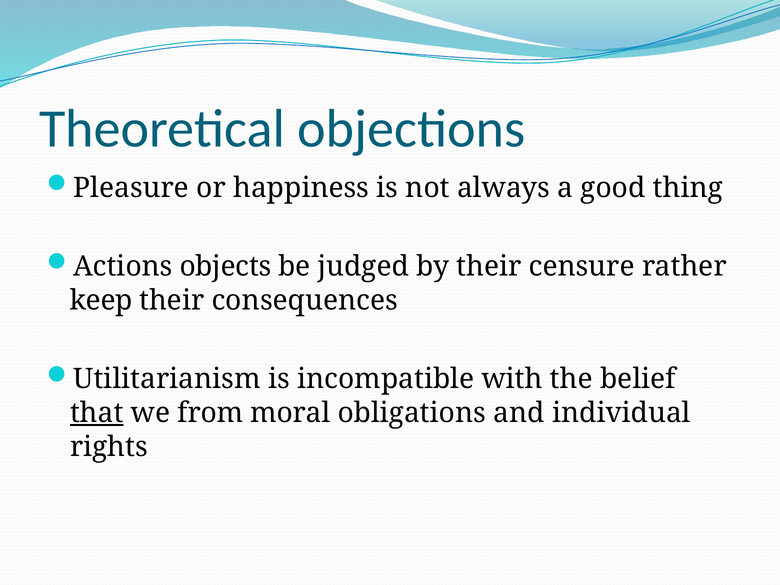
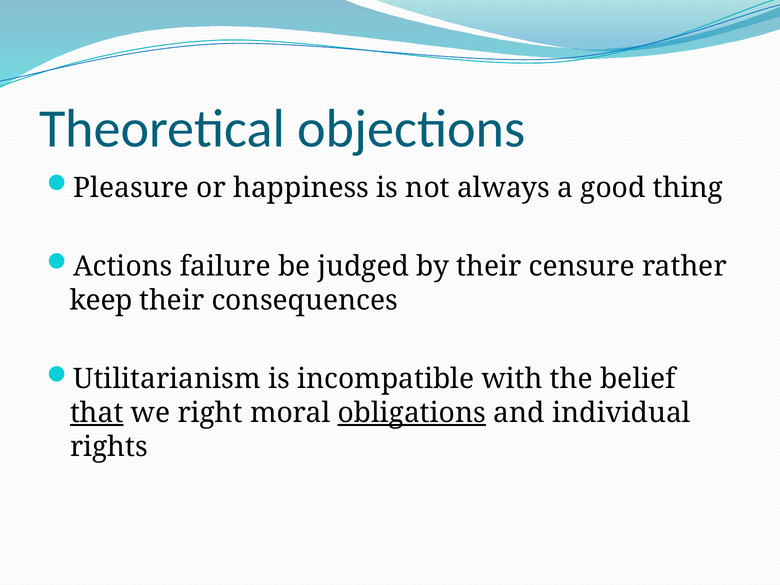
objects: objects -> failure
from: from -> right
obligations underline: none -> present
